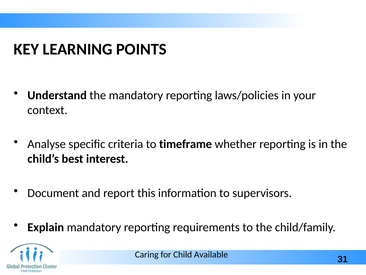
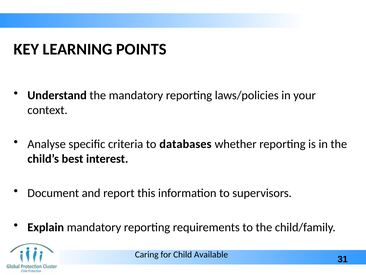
timeframe: timeframe -> databases
